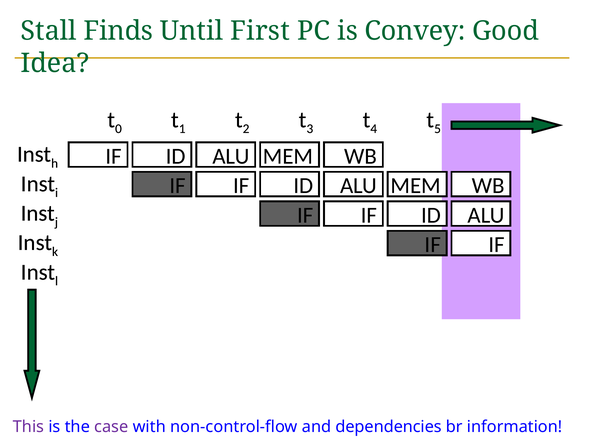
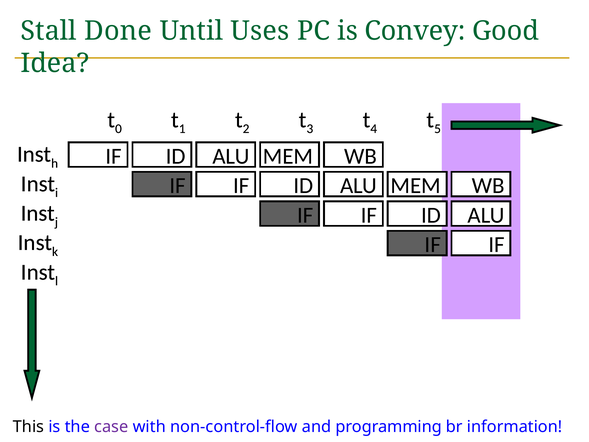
Finds: Finds -> Done
First: First -> Uses
This colour: purple -> black
dependencies: dependencies -> programming
